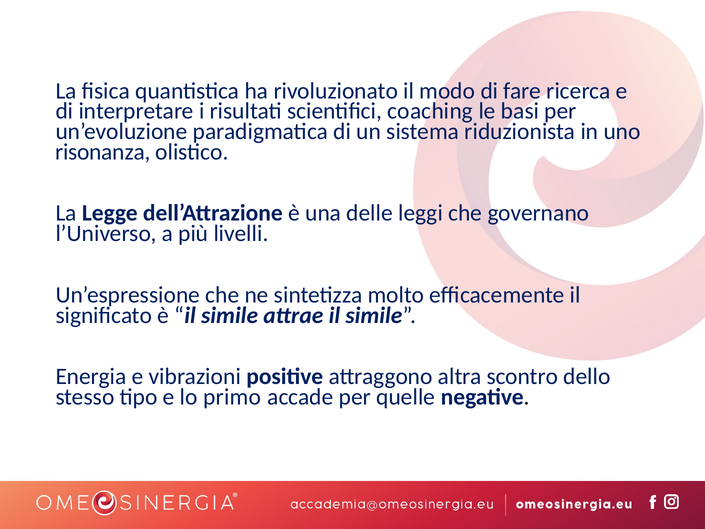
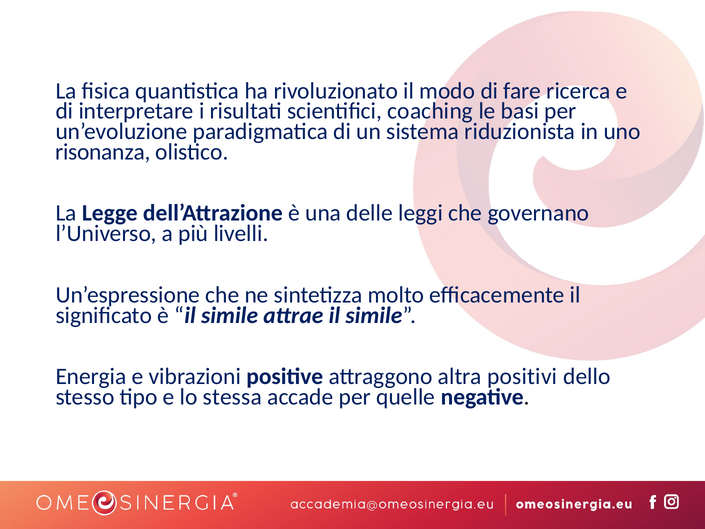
scontro: scontro -> positivi
primo: primo -> stessa
